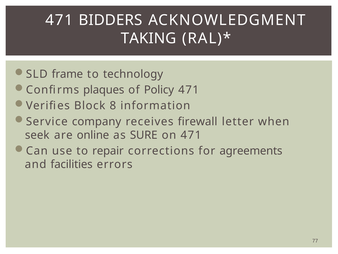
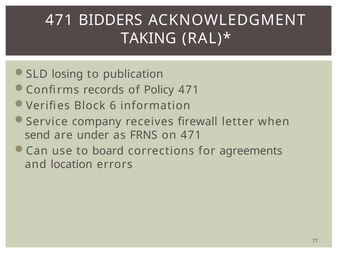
frame: frame -> losing
technology: technology -> publication
plaques: plaques -> records
8: 8 -> 6
seek: seek -> send
online: online -> under
SURE: SURE -> FRNS
repair: repair -> board
facilities: facilities -> location
